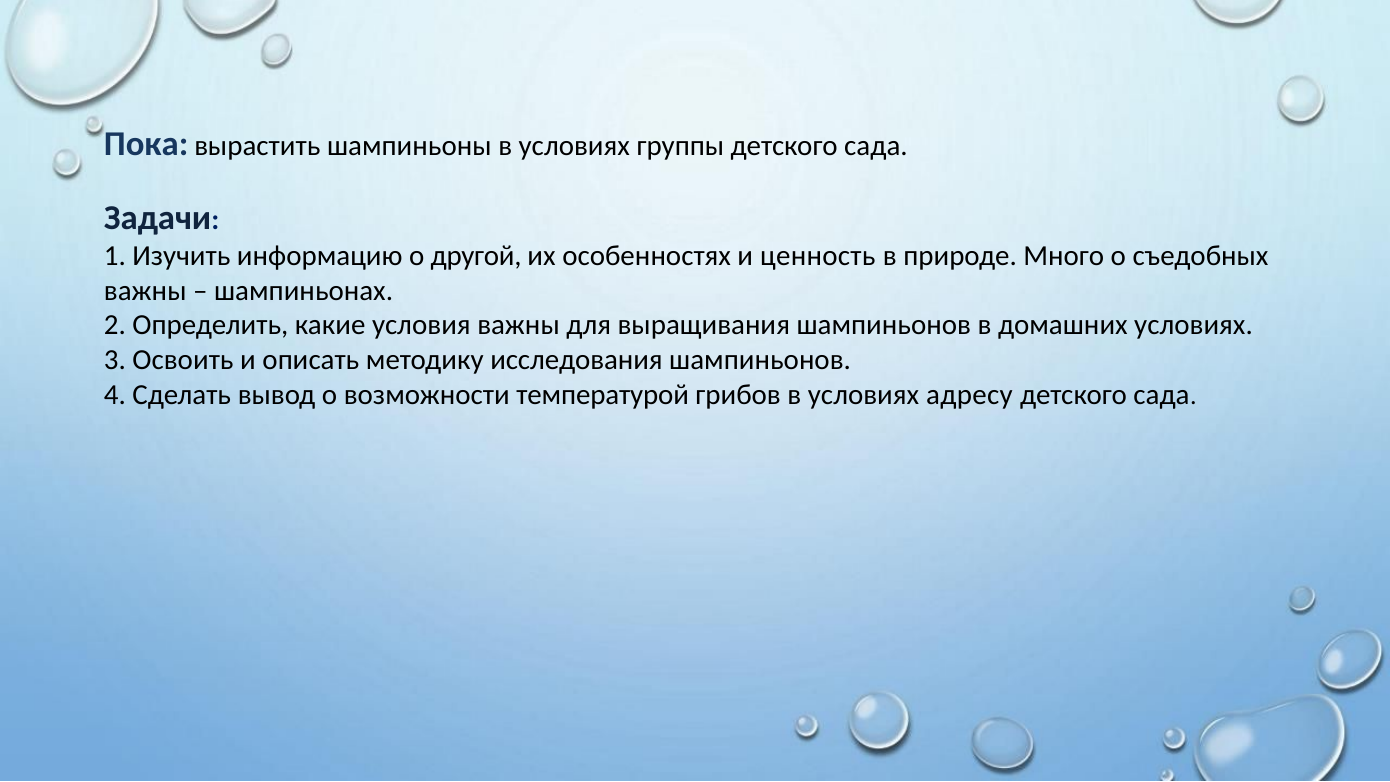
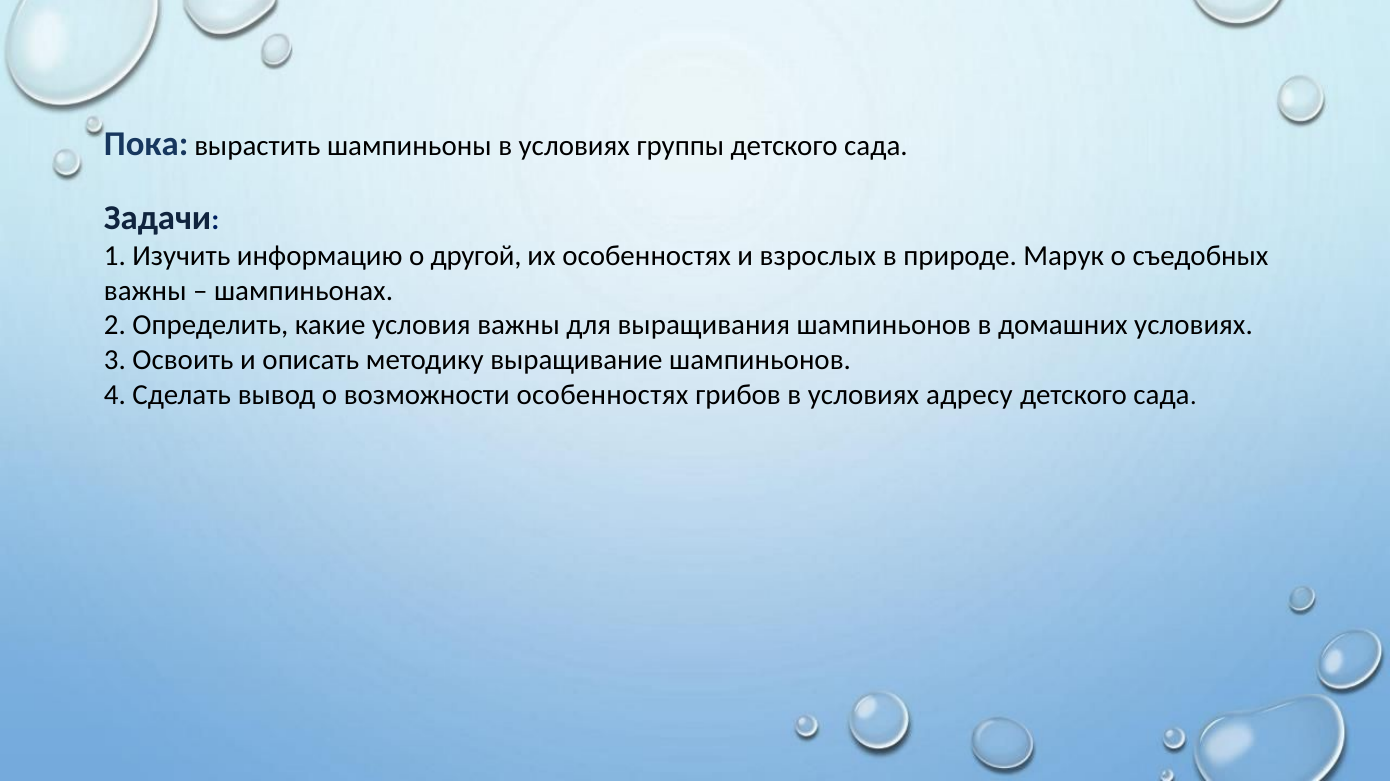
ценность: ценность -> взрослых
Много: Много -> Марук
исследования: исследования -> выращивание
возможности температурой: температурой -> особенностях
